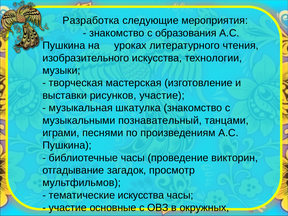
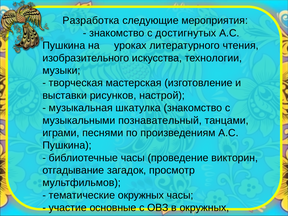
образования: образования -> достигнутых
рисунков участие: участие -> настрой
тематические искусства: искусства -> окружных
